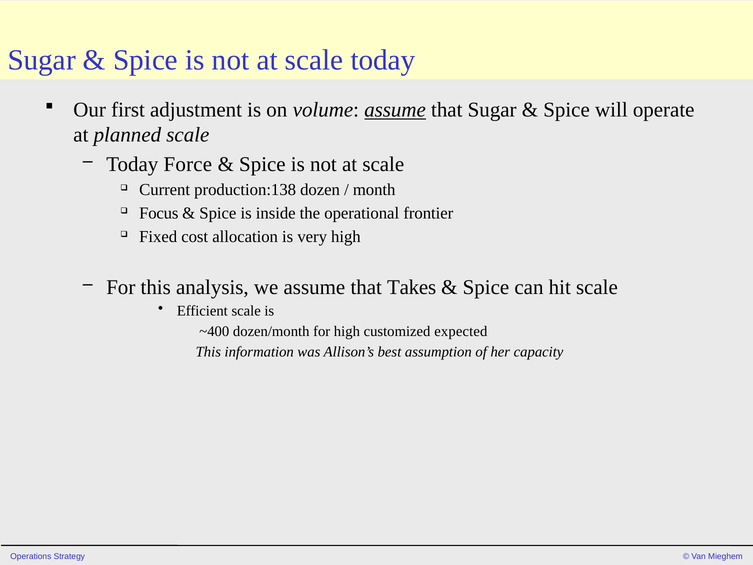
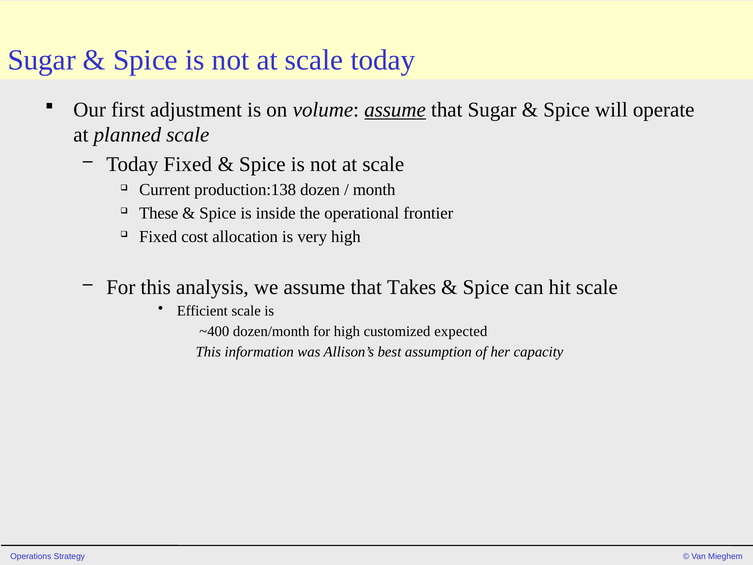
Today Force: Force -> Fixed
Focus: Focus -> These
